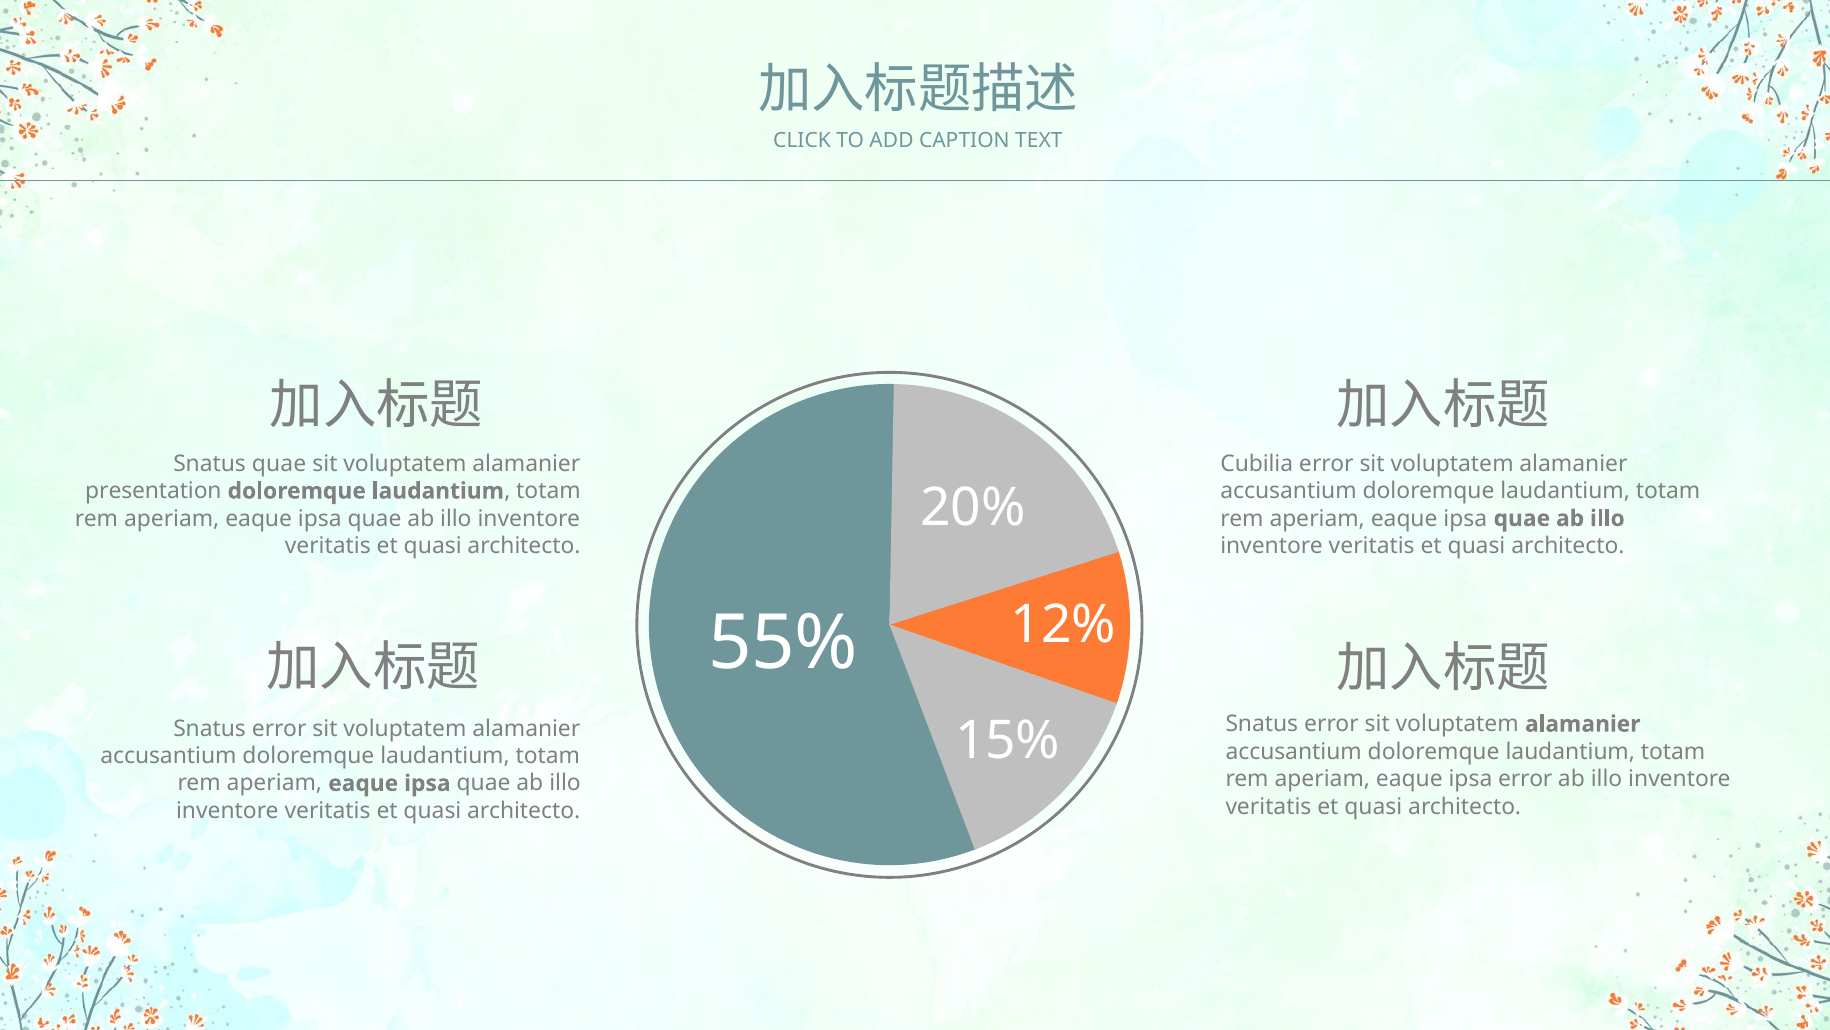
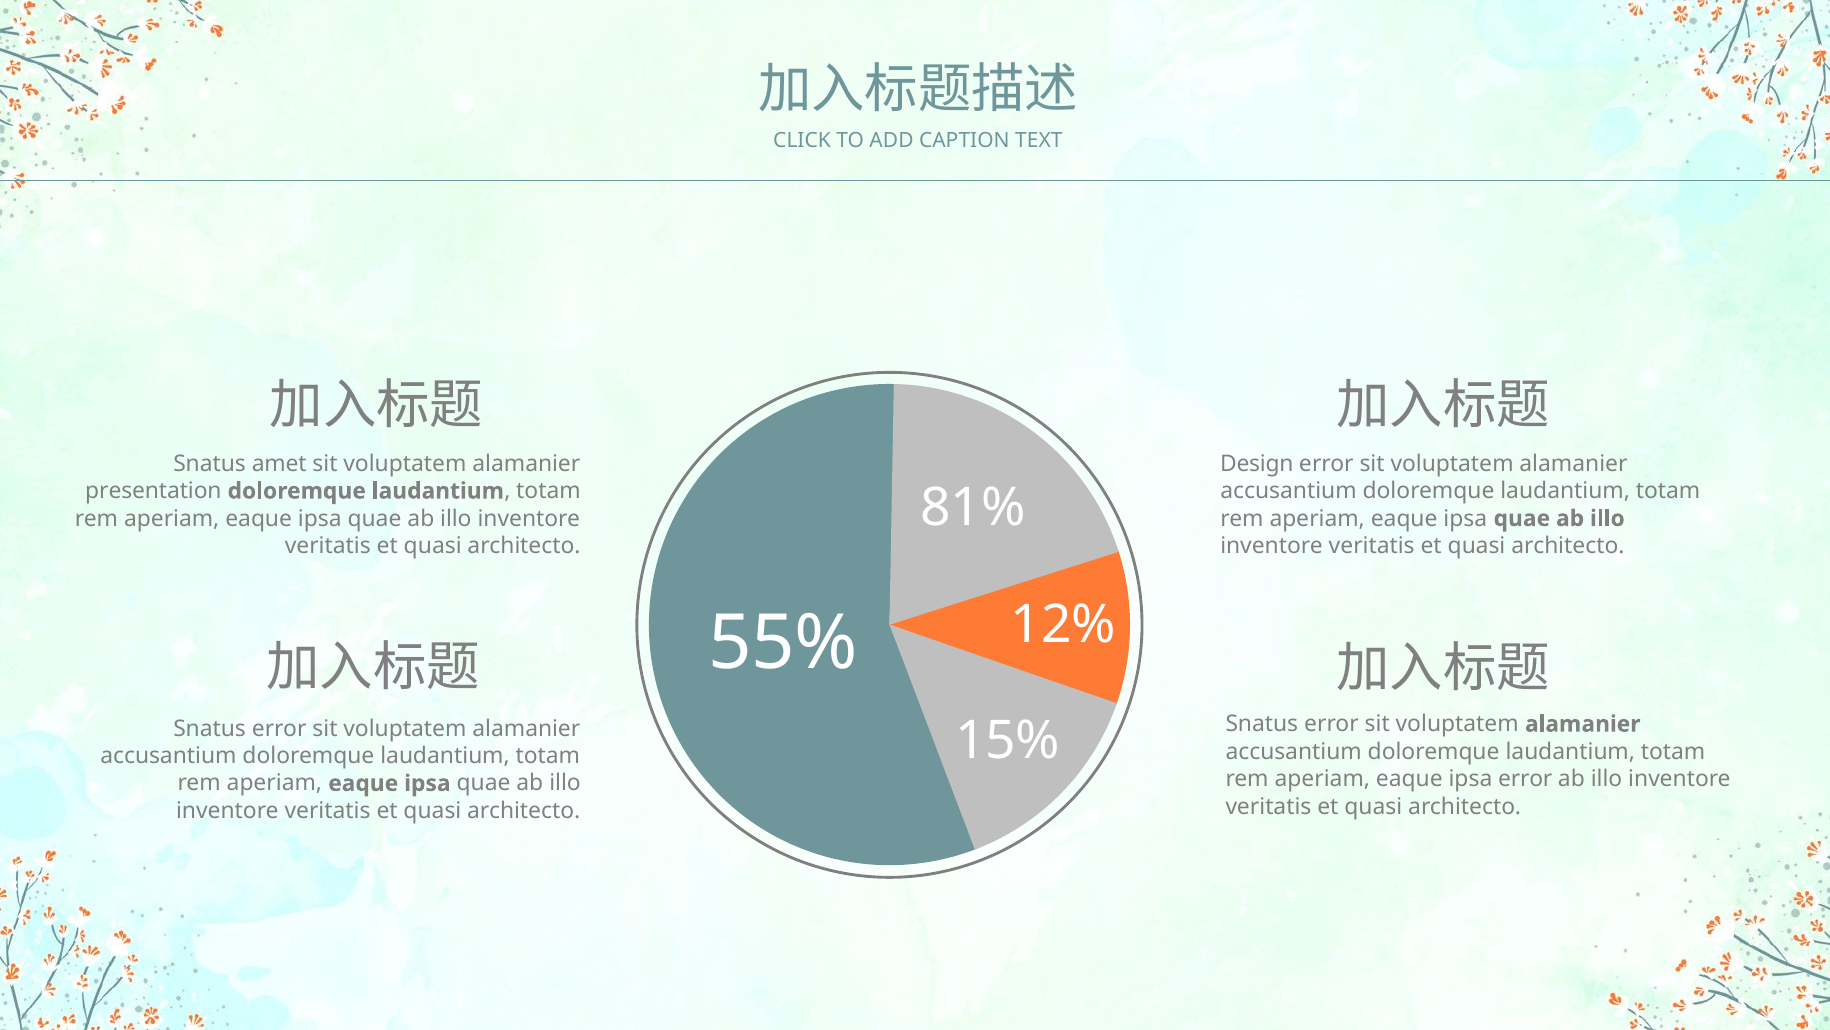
Snatus quae: quae -> amet
Cubilia: Cubilia -> Design
20%: 20% -> 81%
